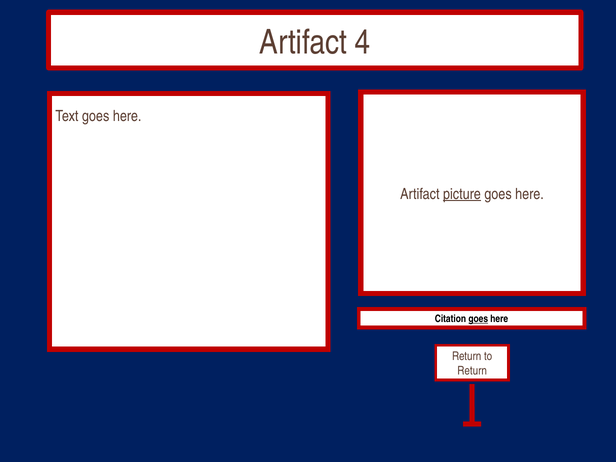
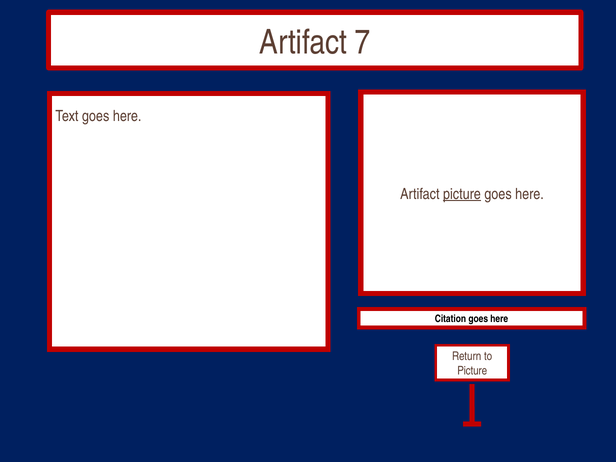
4: 4 -> 7
goes at (478, 319) underline: present -> none
Return at (472, 371): Return -> Picture
